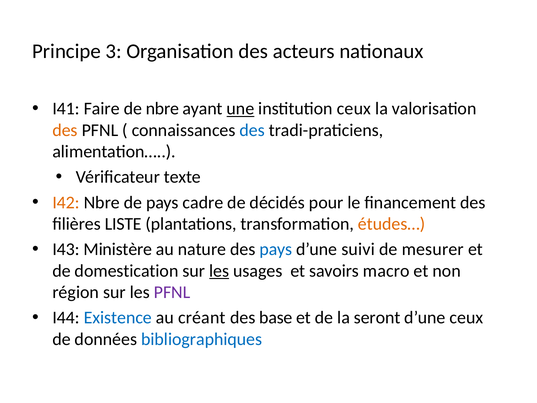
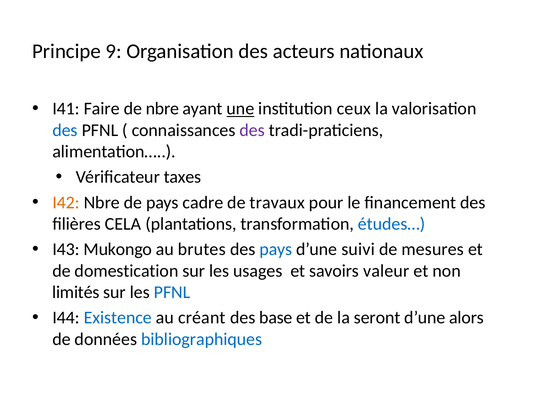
3: 3 -> 9
des at (65, 130) colour: orange -> blue
des at (252, 130) colour: blue -> purple
texte: texte -> taxes
décidés: décidés -> travaux
LISTE: LISTE -> CELA
études… colour: orange -> blue
Ministère: Ministère -> Mukongo
nature: nature -> brutes
mesurer: mesurer -> mesures
les at (219, 271) underline: present -> none
macro: macro -> valeur
région: région -> limités
PFNL at (172, 292) colour: purple -> blue
d’une ceux: ceux -> alors
